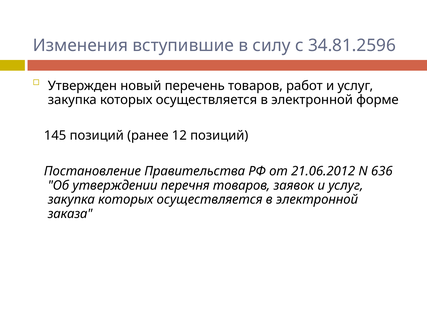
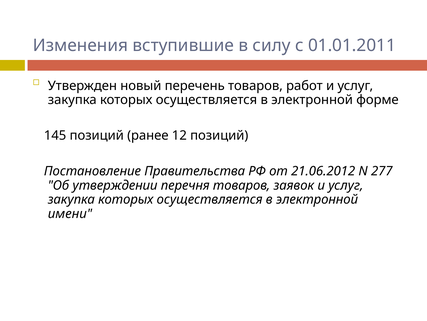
34.81.2596: 34.81.2596 -> 01.01.2011
636: 636 -> 277
заказа: заказа -> имени
